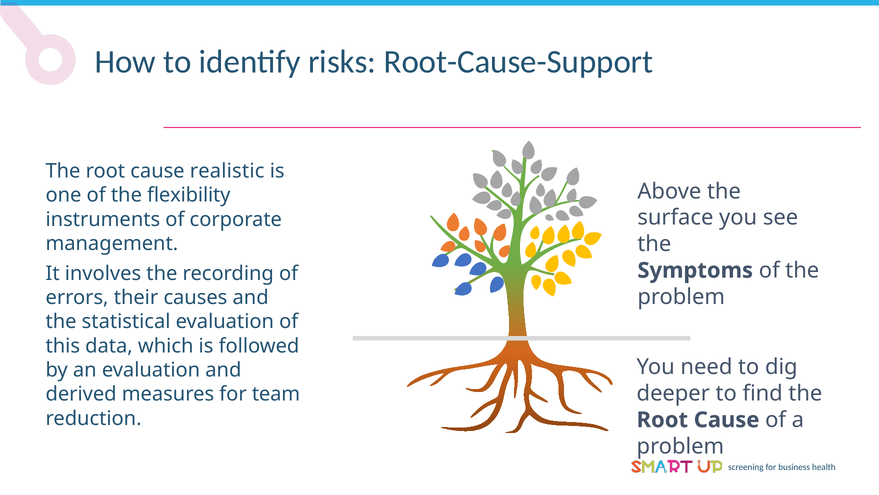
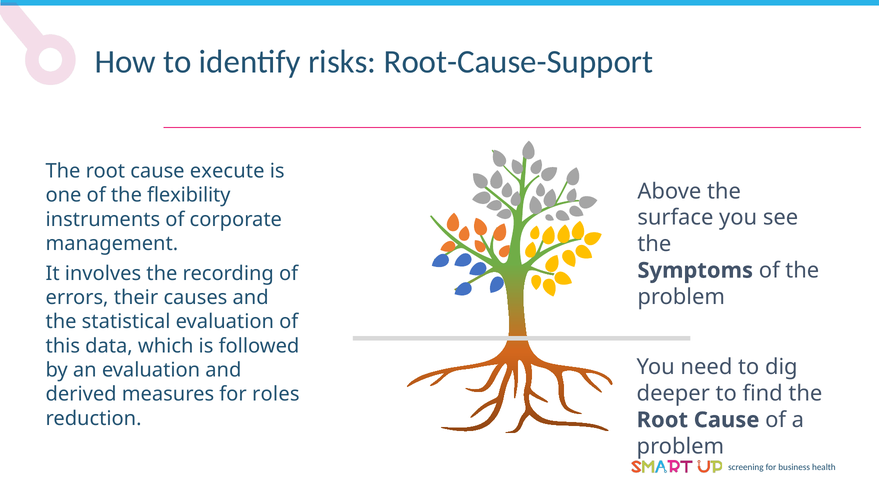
realistic: realistic -> execute
team: team -> roles
